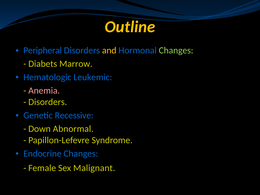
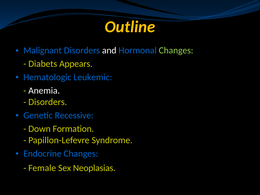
Peripheral: Peripheral -> Malignant
and colour: yellow -> white
Marrow: Marrow -> Appears
Anemia colour: pink -> white
Abnormal: Abnormal -> Formation
Malignant: Malignant -> Neoplasias
